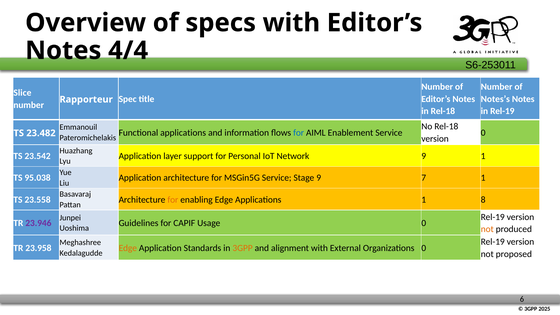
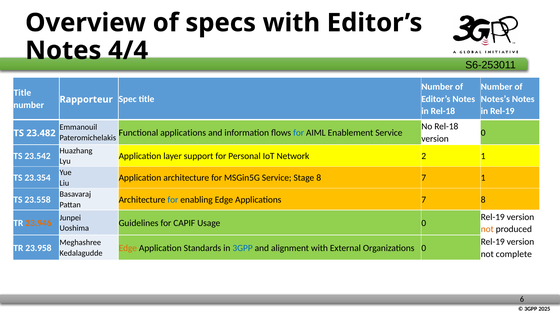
Slice at (22, 93): Slice -> Title
Network 9: 9 -> 2
95.038: 95.038 -> 23.354
Stage 9: 9 -> 8
for at (173, 200) colour: orange -> blue
Applications 1: 1 -> 7
23.946 colour: purple -> orange
3GPP at (243, 248) colour: orange -> blue
proposed: proposed -> complete
